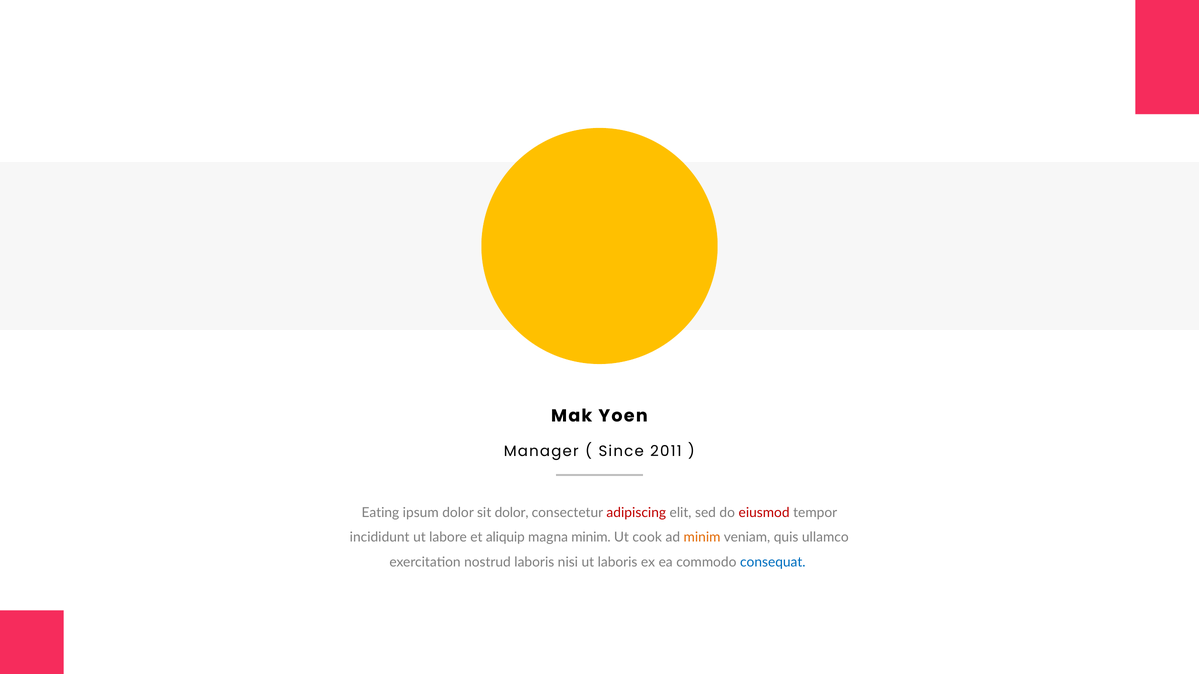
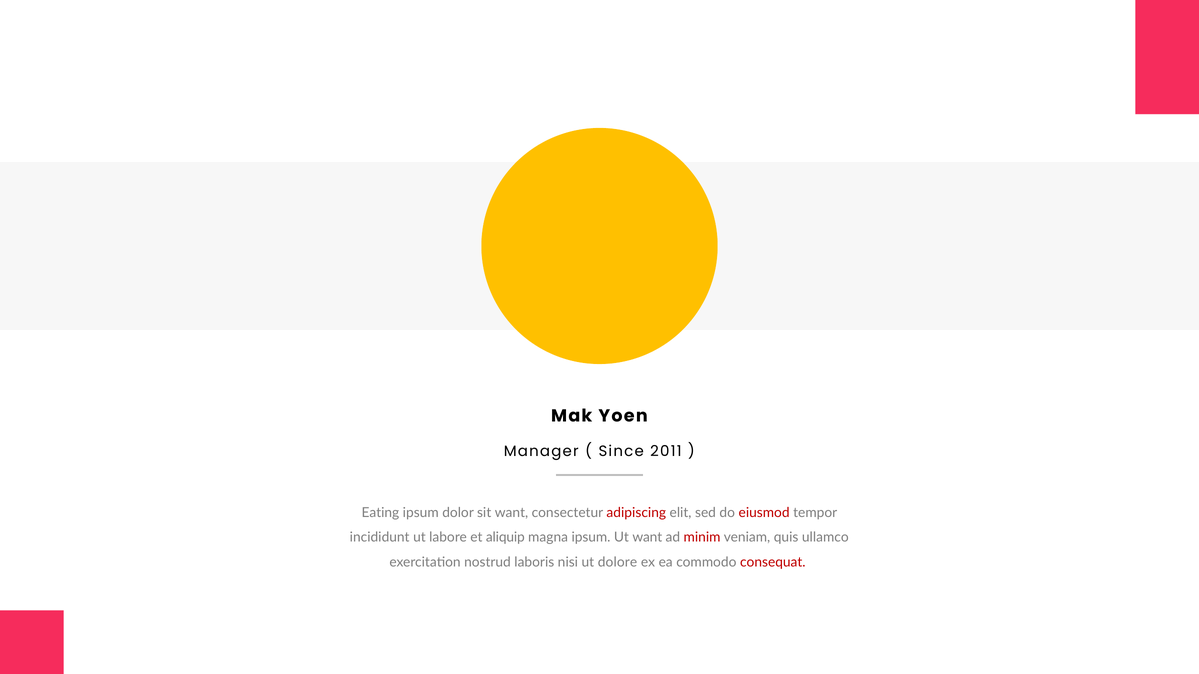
sit dolor: dolor -> want
magna minim: minim -> ipsum
Ut cook: cook -> want
minim at (702, 538) colour: orange -> red
ut laboris: laboris -> dolore
consequat colour: blue -> red
